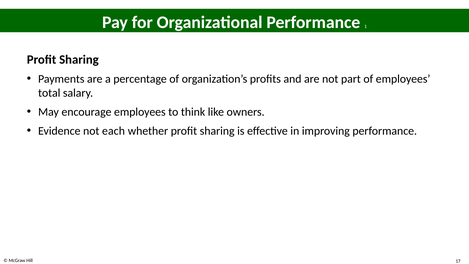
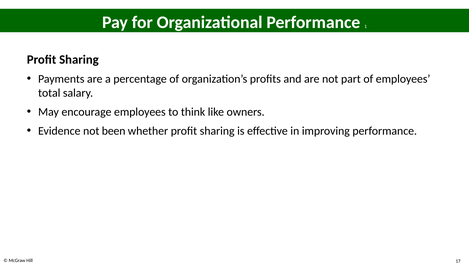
each: each -> been
